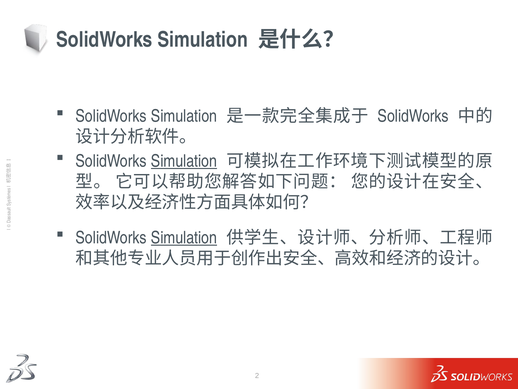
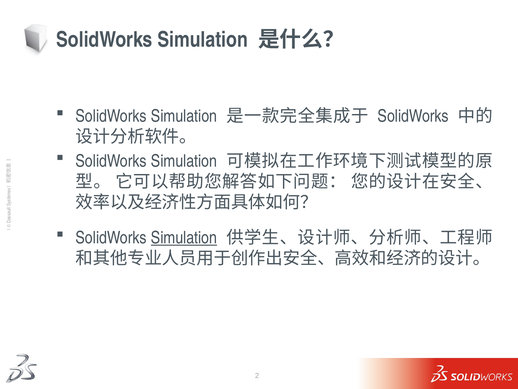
Simulation at (184, 161) underline: present -> none
